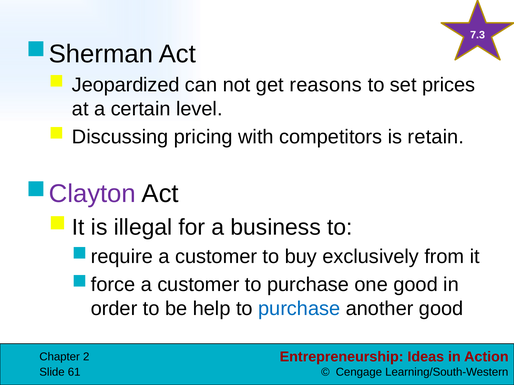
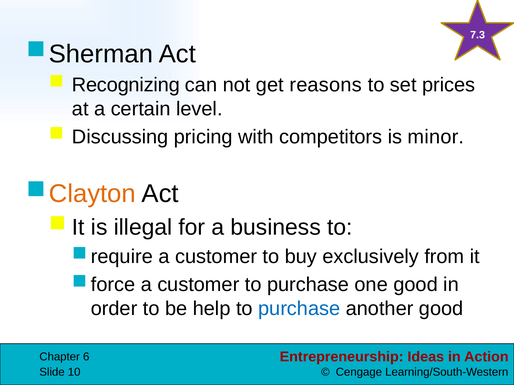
Jeopardized: Jeopardized -> Recognizing
retain: retain -> minor
Clayton colour: purple -> orange
2: 2 -> 6
61: 61 -> 10
